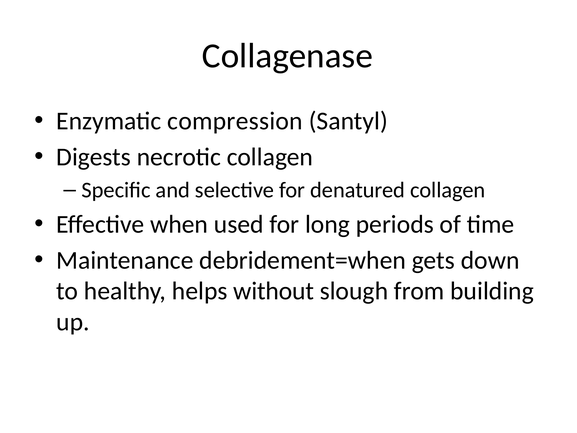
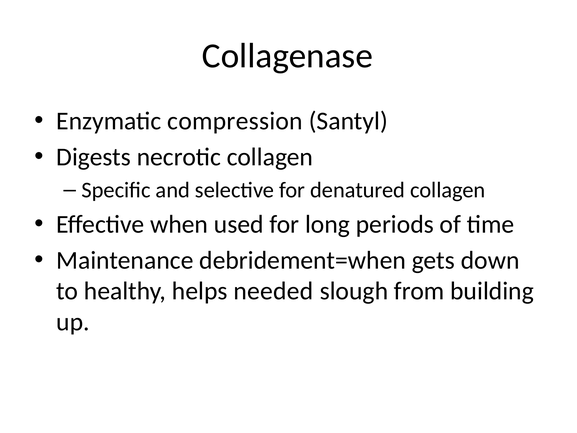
without: without -> needed
